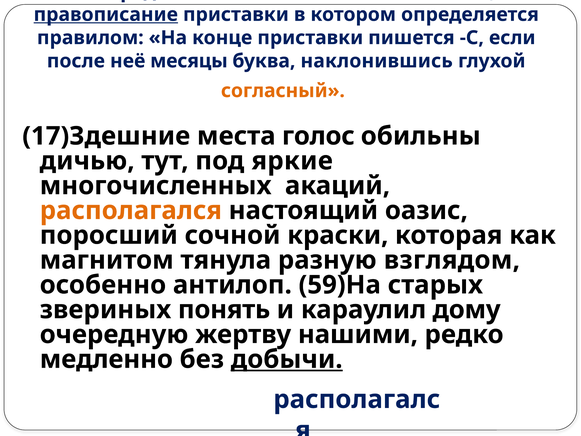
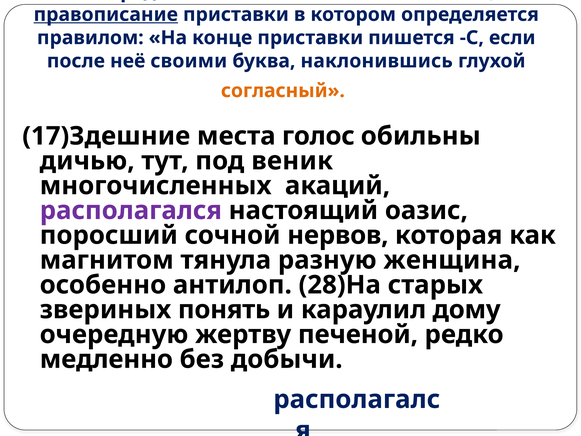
месяцы: месяцы -> своими
яркие: яркие -> веник
располагался colour: orange -> purple
краски: краски -> нервов
взглядом: взглядом -> женщина
59)На: 59)На -> 28)На
нашими: нашими -> печеной
добычи underline: present -> none
